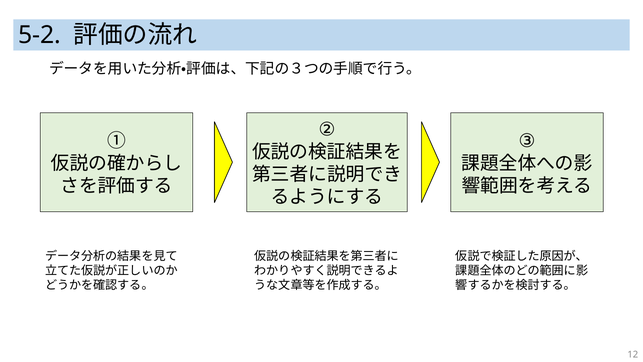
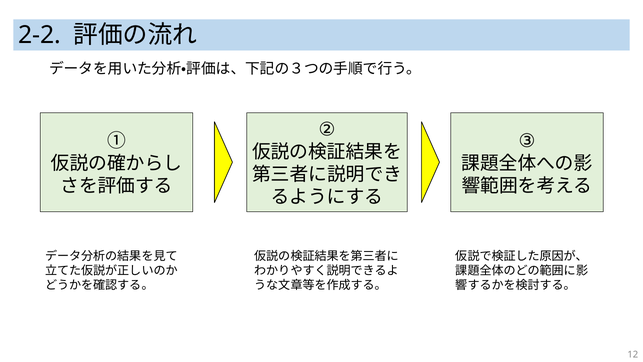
5-2: 5-2 -> 2-2
